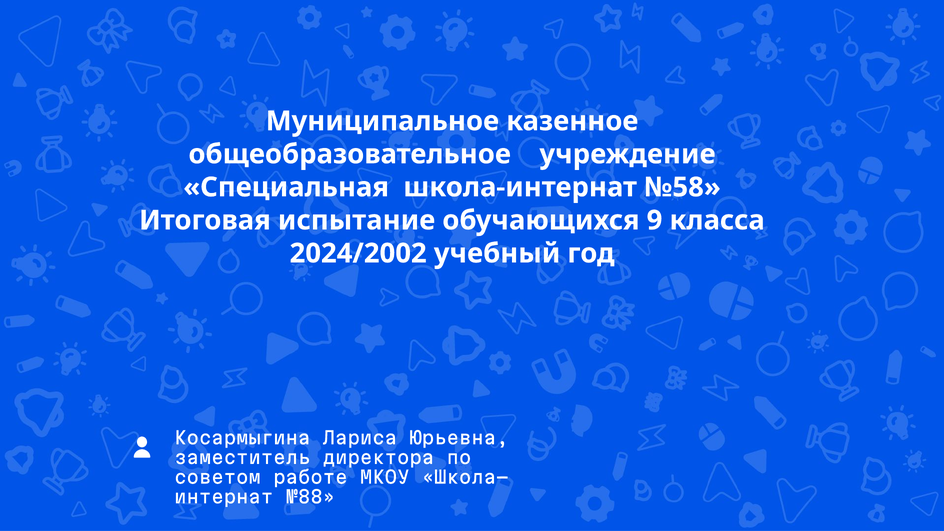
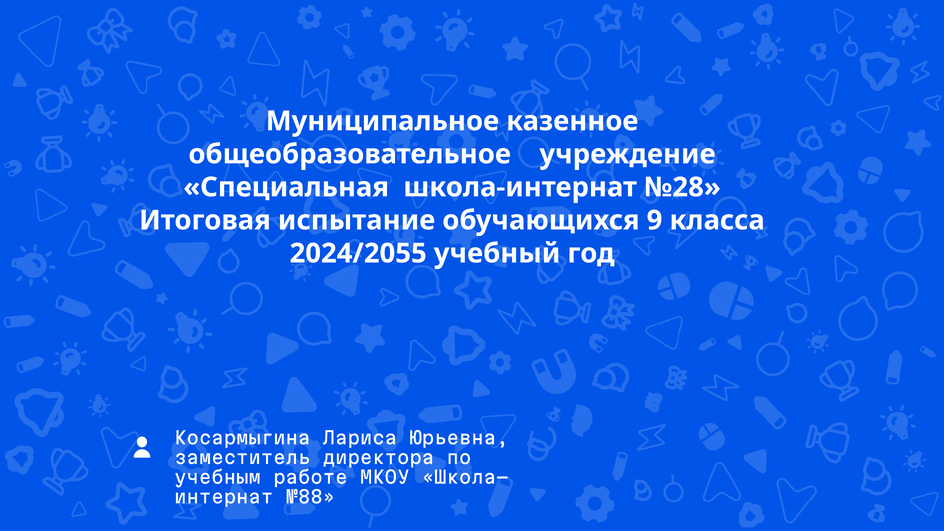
№58: №58 -> №28
2024/2002: 2024/2002 -> 2024/2055
советом: советом -> учебным
